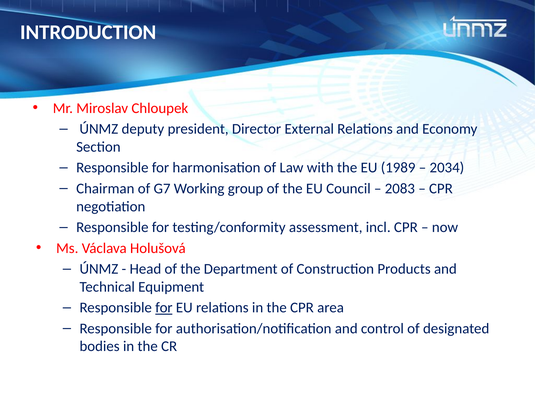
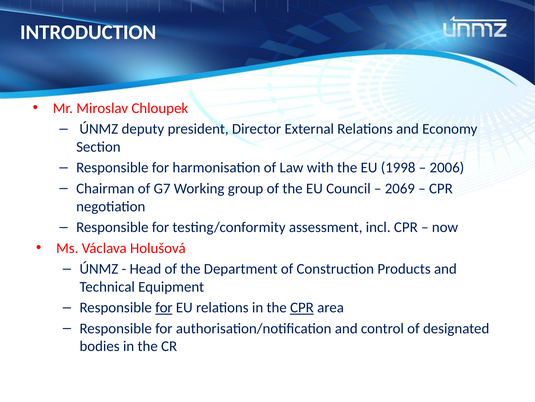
1989: 1989 -> 1998
2034: 2034 -> 2006
2083: 2083 -> 2069
CPR at (302, 307) underline: none -> present
